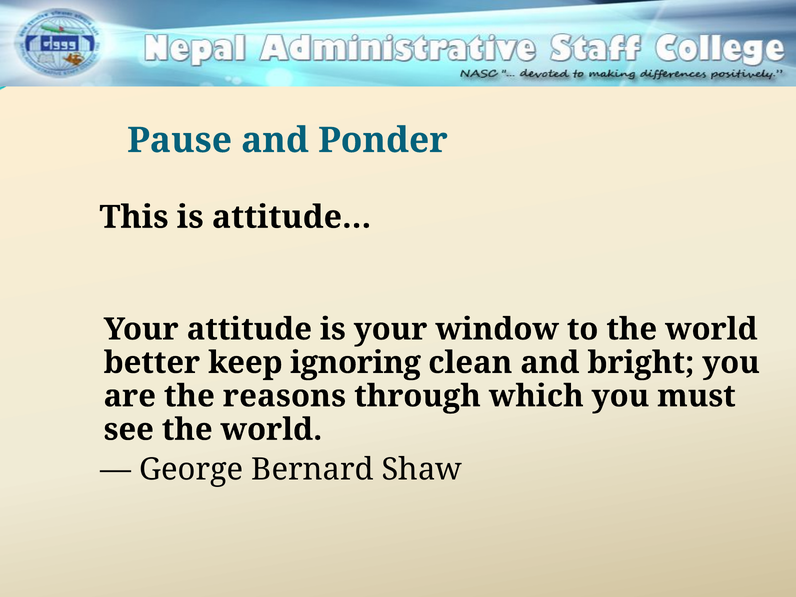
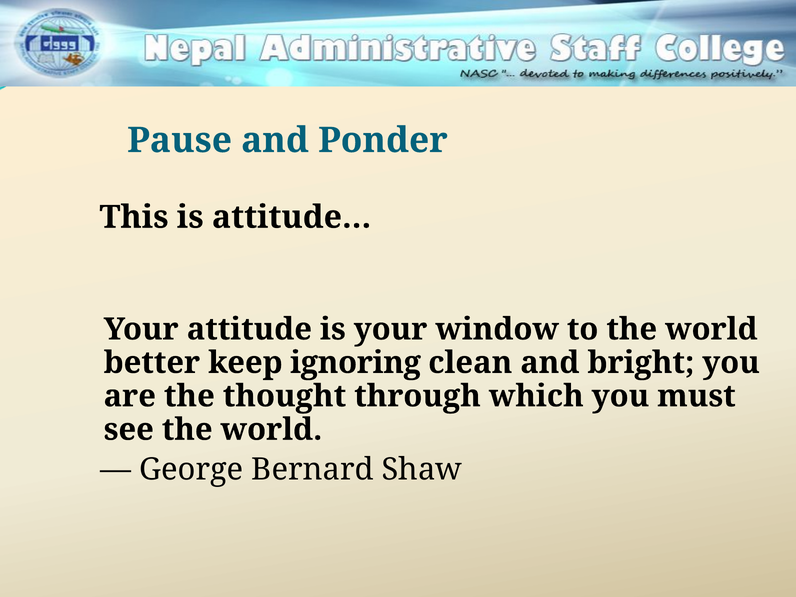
reasons: reasons -> thought
